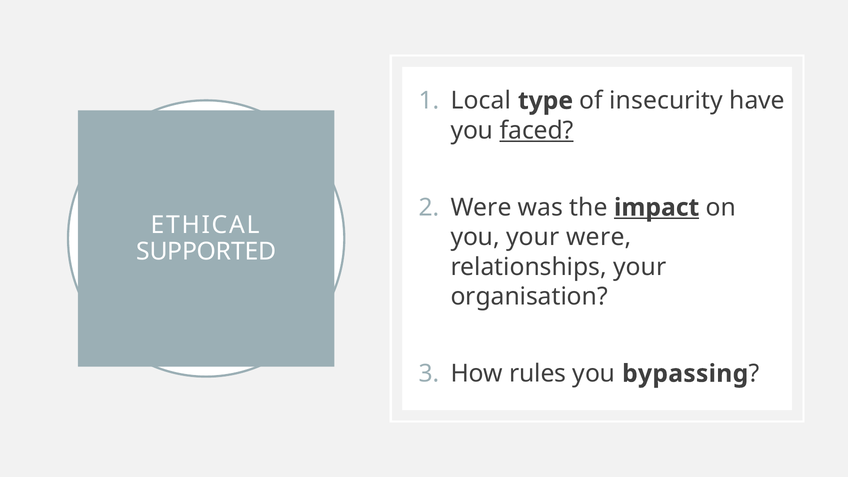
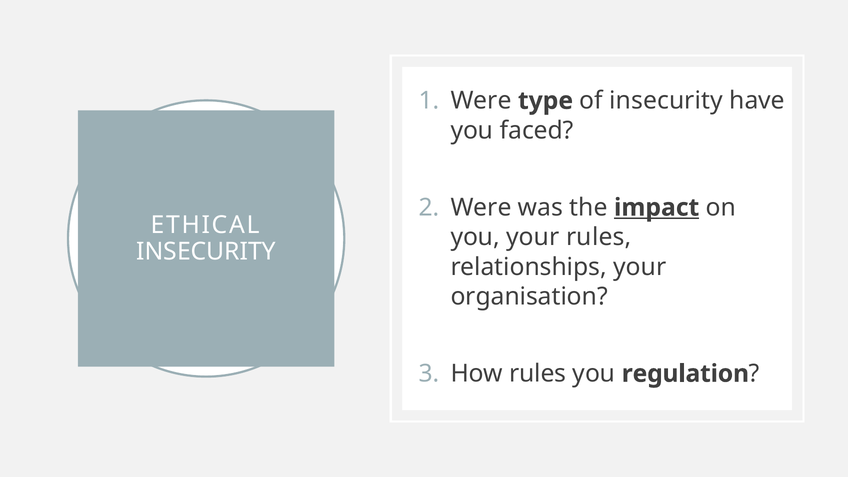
Local at (481, 101): Local -> Were
faced underline: present -> none
your were: were -> rules
SUPPORTED at (206, 252): SUPPORTED -> INSECURITY
bypassing: bypassing -> regulation
